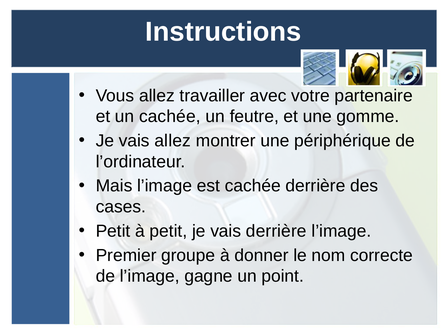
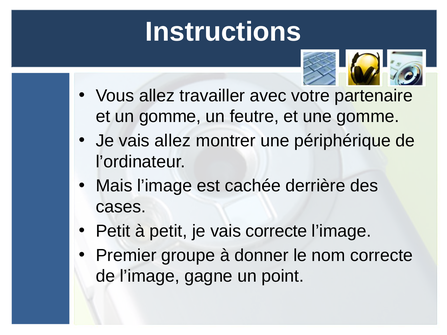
un cachée: cachée -> gomme
vais derrière: derrière -> correcte
